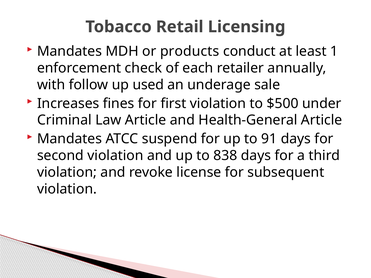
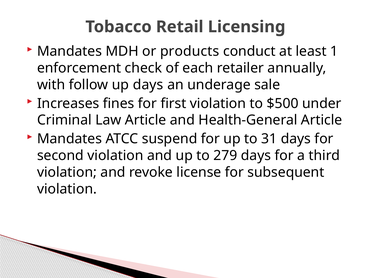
up used: used -> days
91: 91 -> 31
838: 838 -> 279
